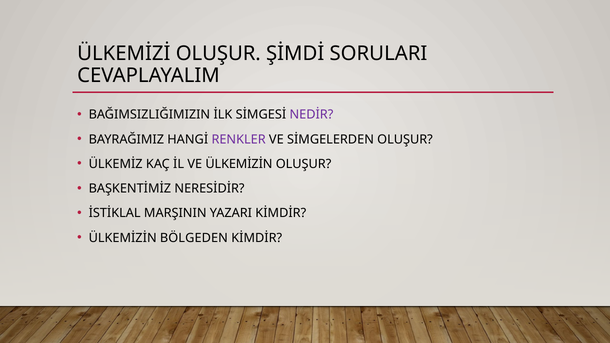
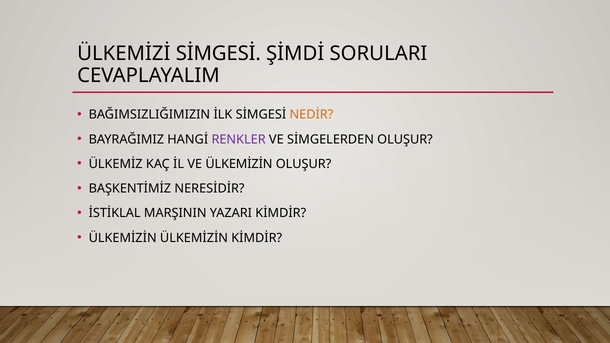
ÜLKEMİZİ OLUŞUR: OLUŞUR -> SİMGESİ
NEDİR colour: purple -> orange
ÜLKEMİZİN BÖLGEDEN: BÖLGEDEN -> ÜLKEMİZİN
